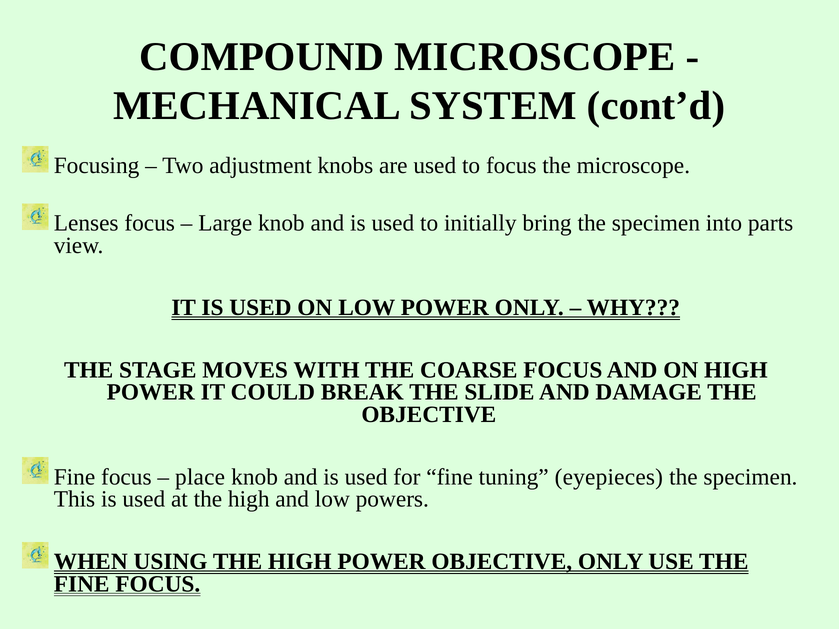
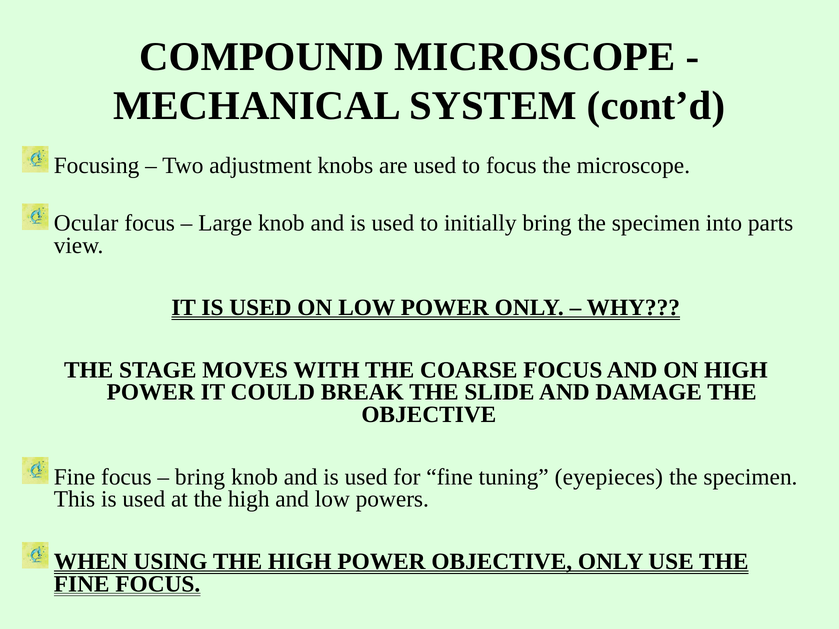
Lenses: Lenses -> Ocular
place at (200, 477): place -> bring
